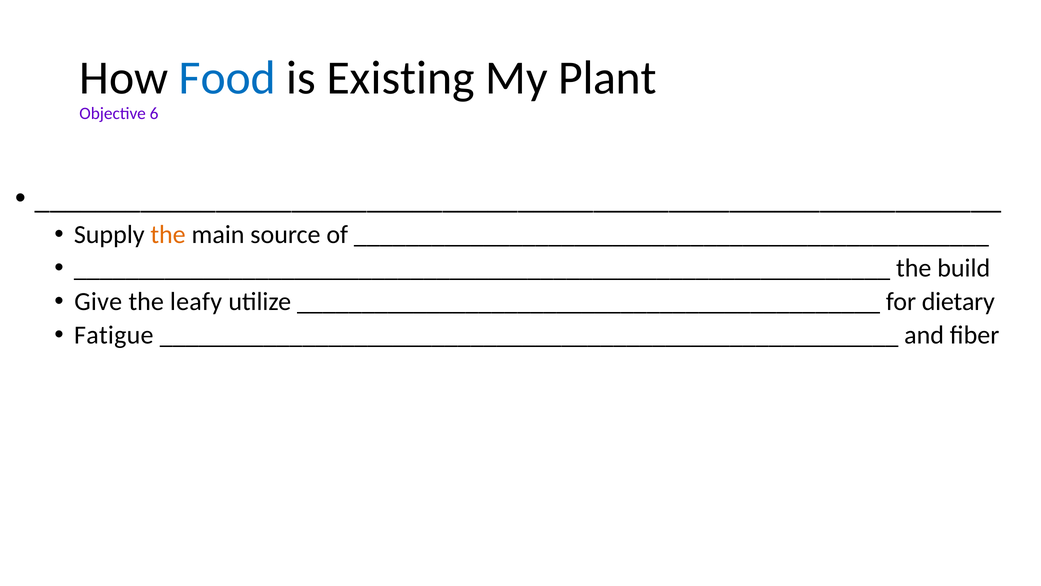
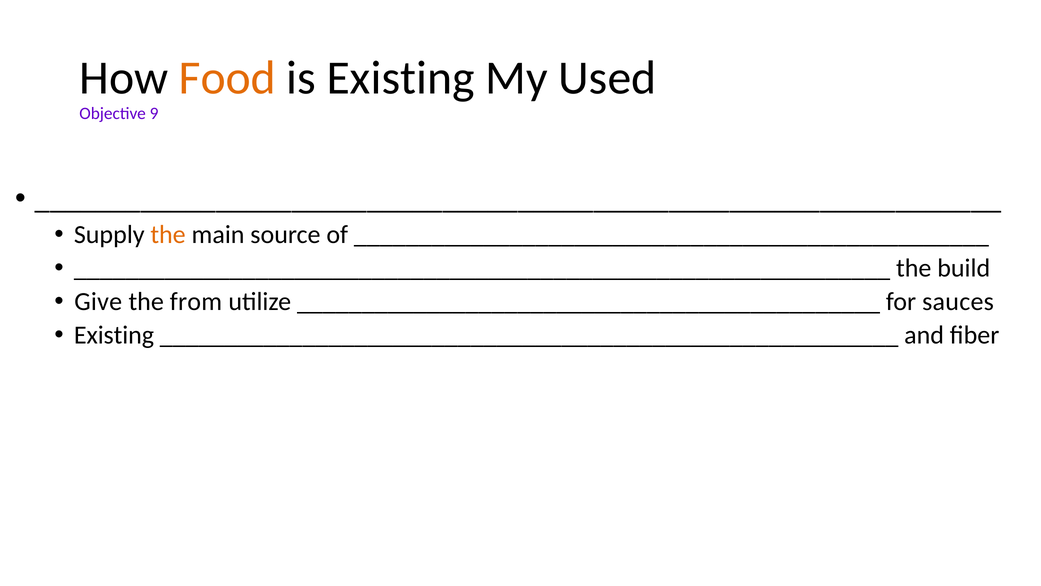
Food colour: blue -> orange
Plant: Plant -> Used
6: 6 -> 9
leafy: leafy -> from
dietary: dietary -> sauces
Fatigue at (114, 335): Fatigue -> Existing
